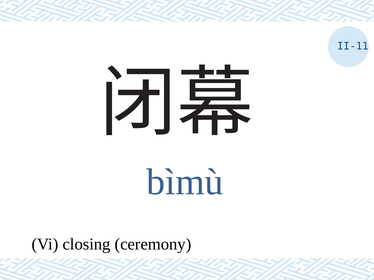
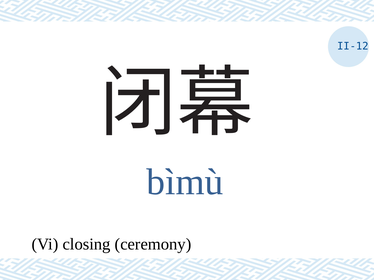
II-11: II-11 -> II-12
